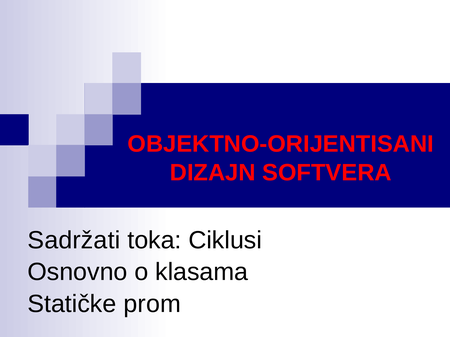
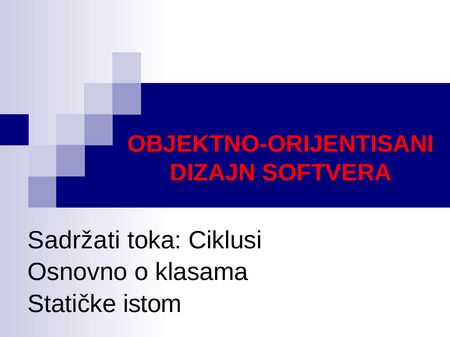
prom: prom -> istom
